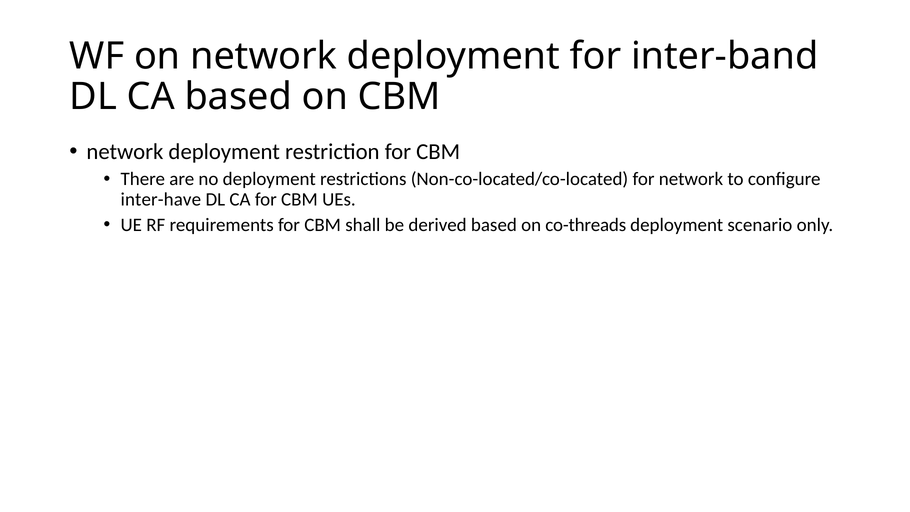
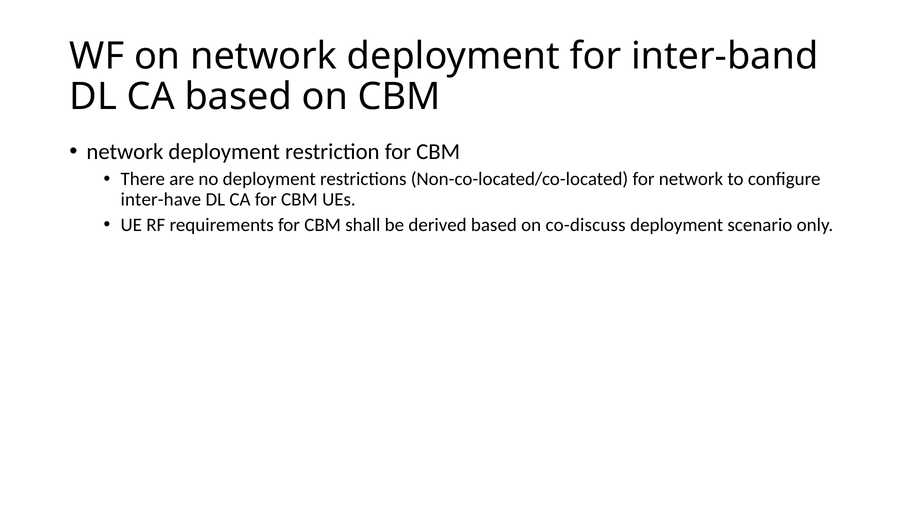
co-threads: co-threads -> co-discuss
